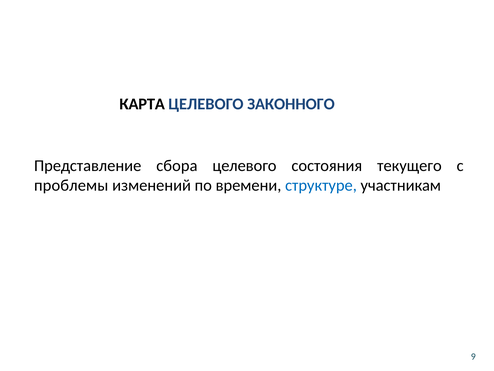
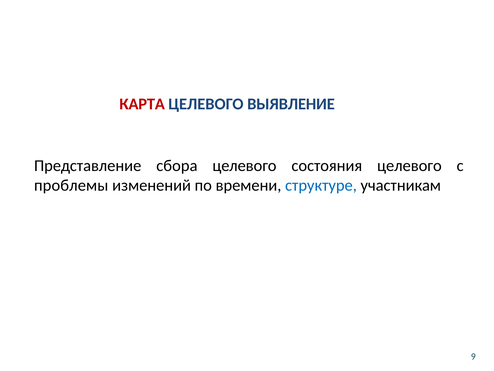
КАРТА colour: black -> red
ЗАКОННОГО: ЗАКОННОГО -> ВЫЯВЛЕНИЕ
состояния текущего: текущего -> целевого
